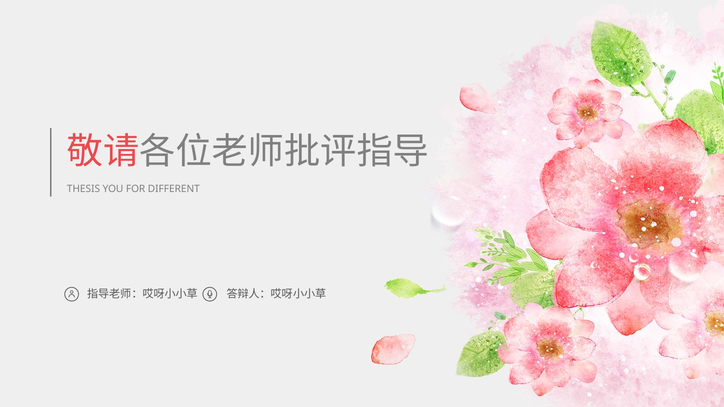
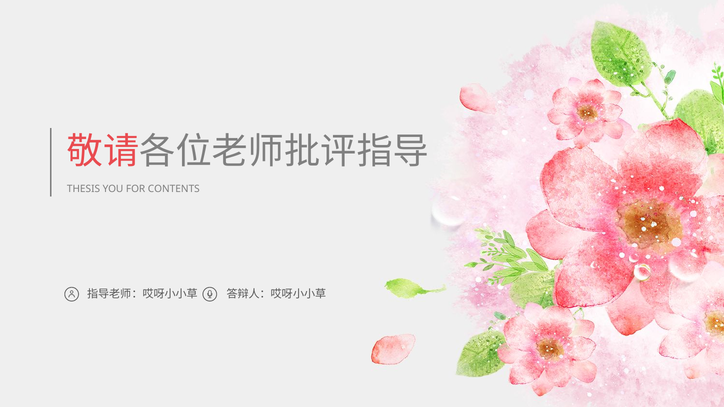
DIFFERENT: DIFFERENT -> CONTENTS
